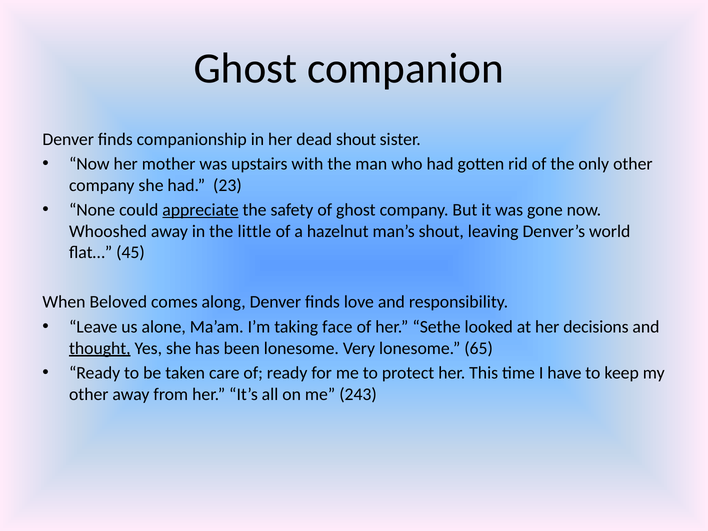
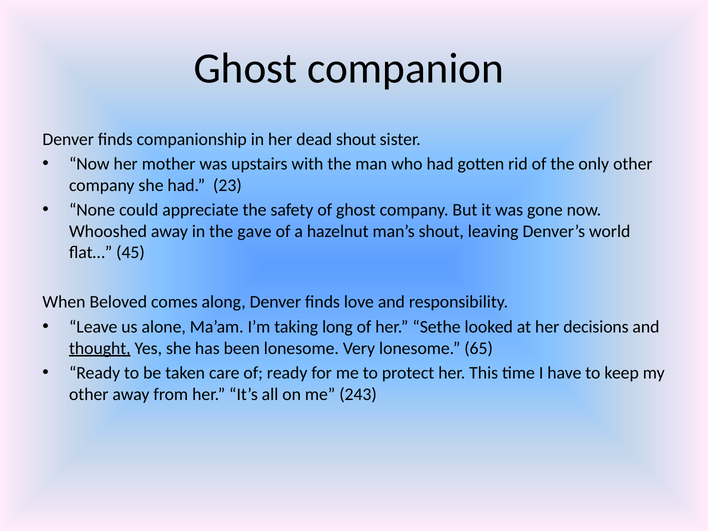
appreciate underline: present -> none
little: little -> gave
face: face -> long
